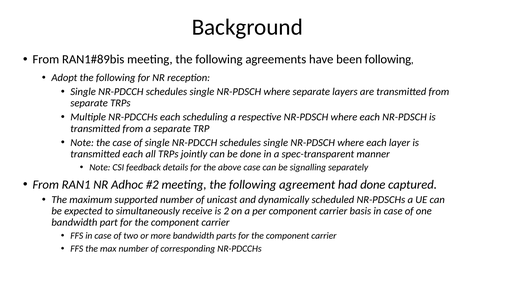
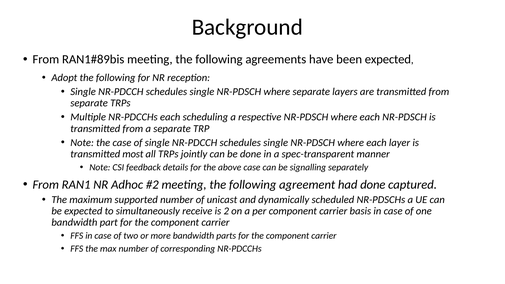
been following: following -> expected
transmitted each: each -> most
